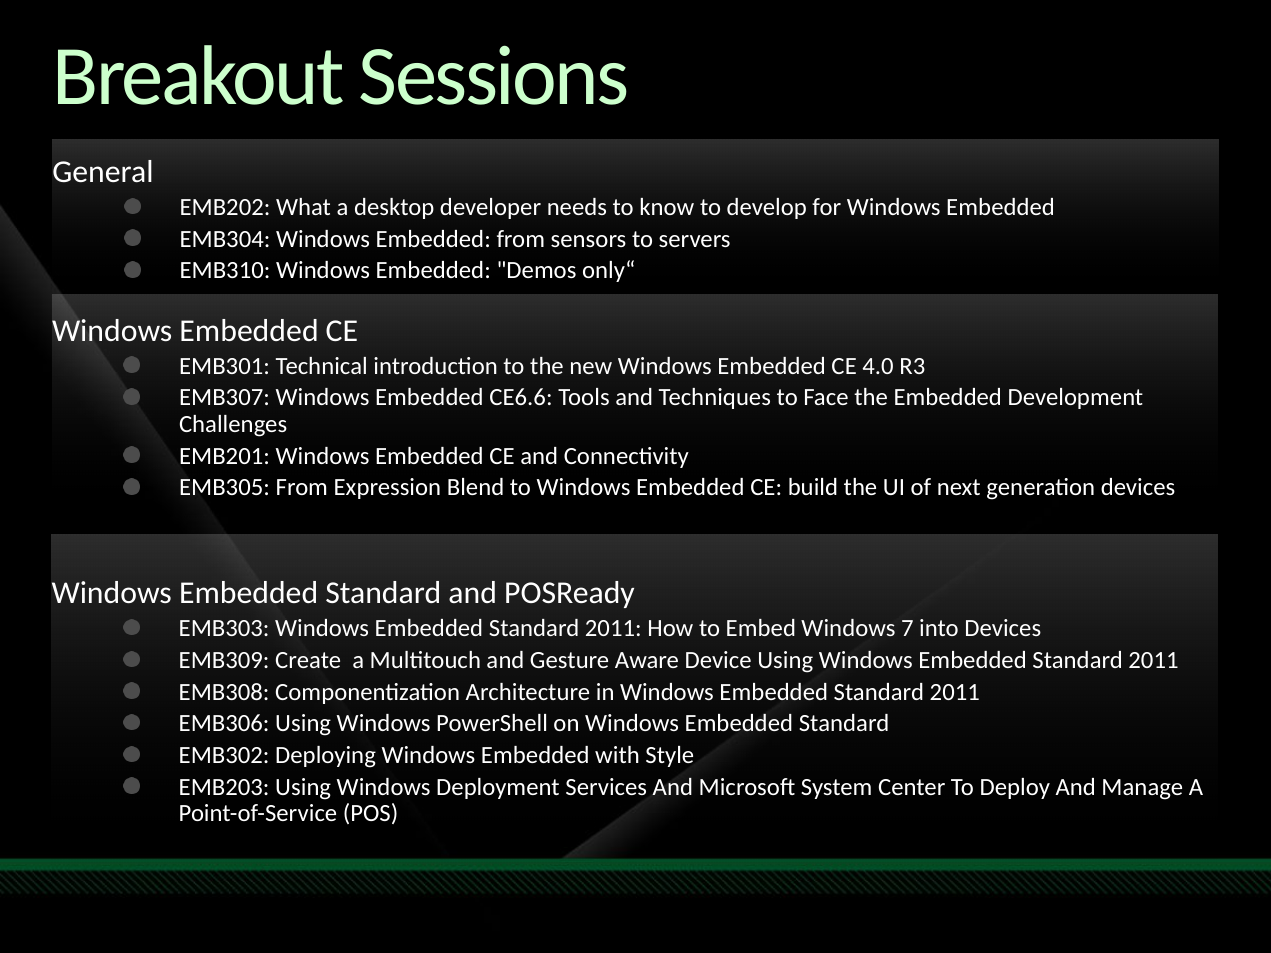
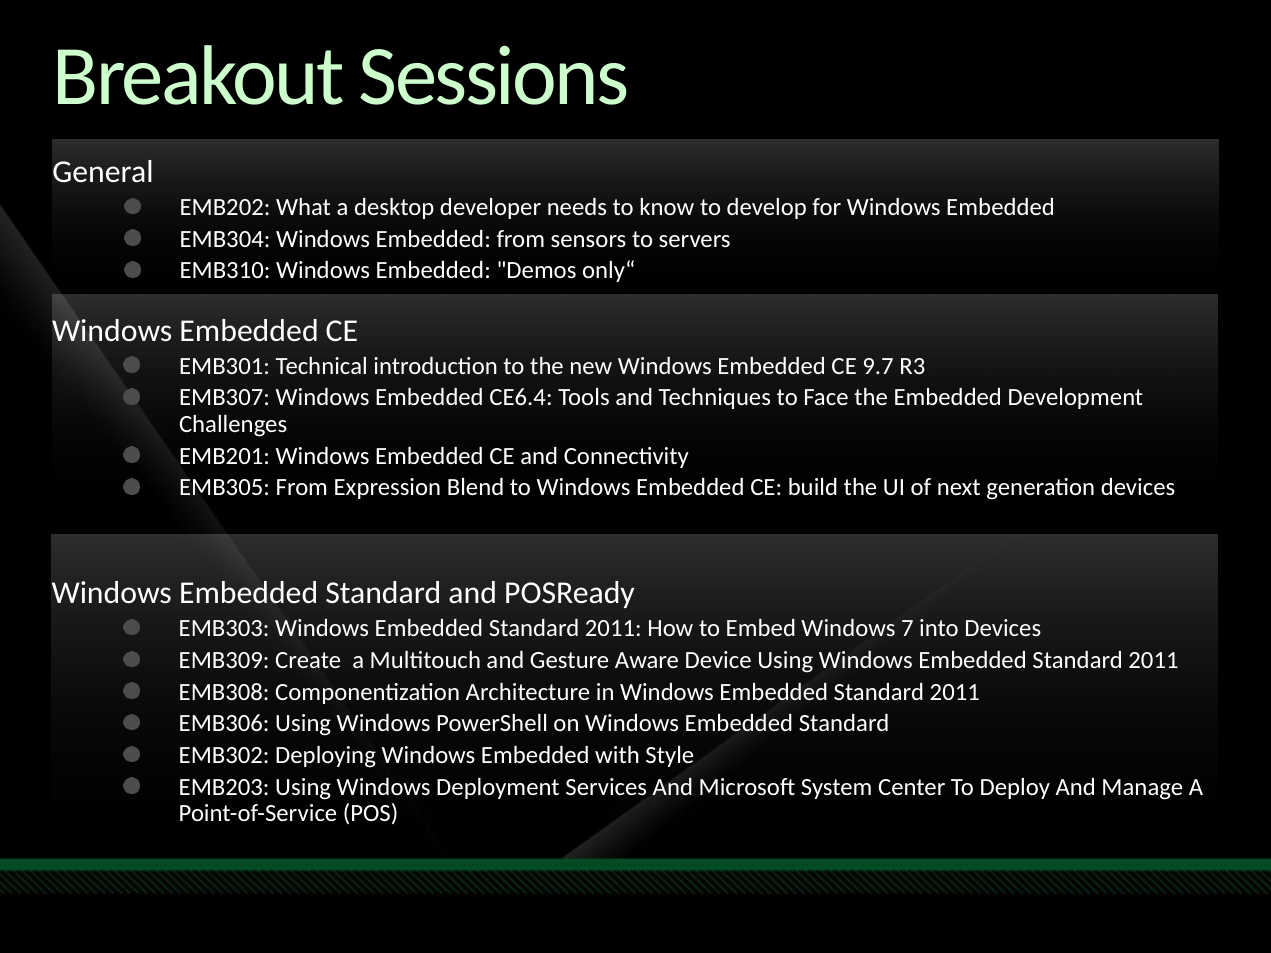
4.0: 4.0 -> 9.7
CE6.6: CE6.6 -> CE6.4
